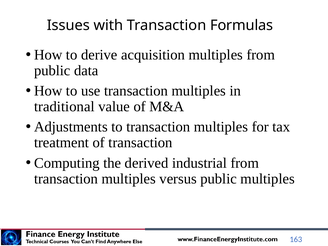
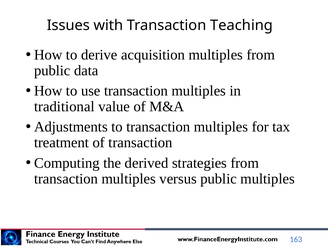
Formulas: Formulas -> Teaching
industrial: industrial -> strategies
